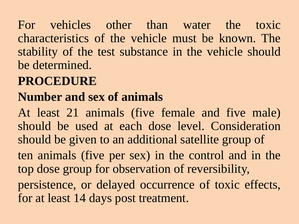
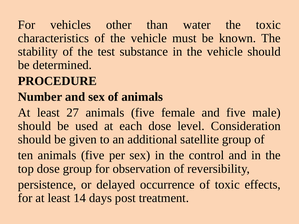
21: 21 -> 27
